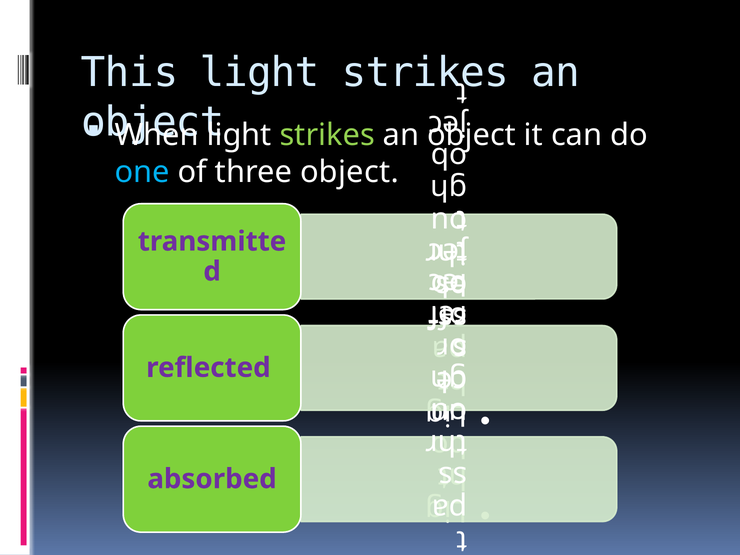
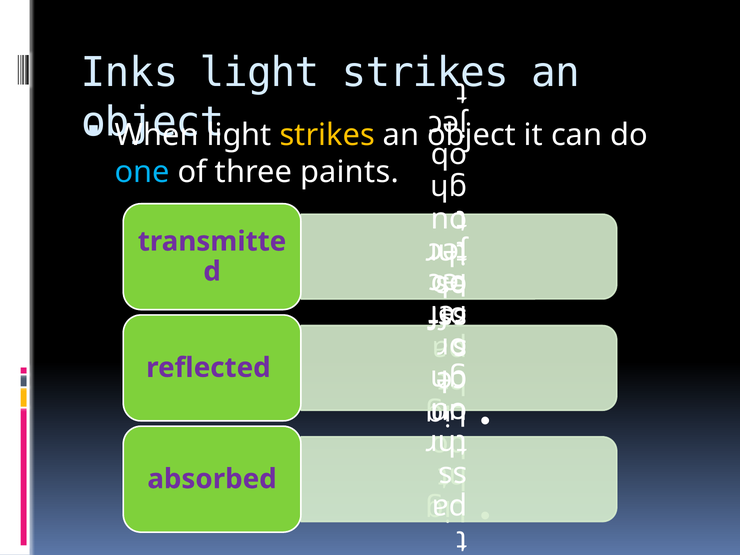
This: This -> Inks
strikes at (327, 135) colour: light green -> yellow
three object: object -> paints
